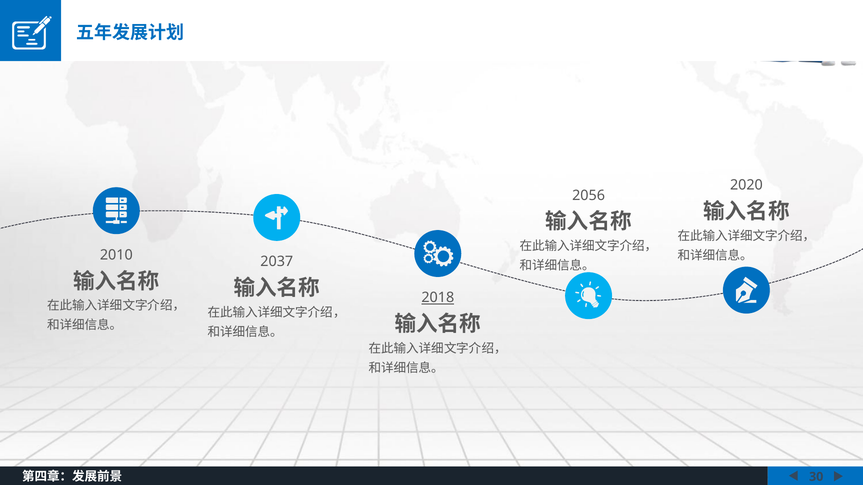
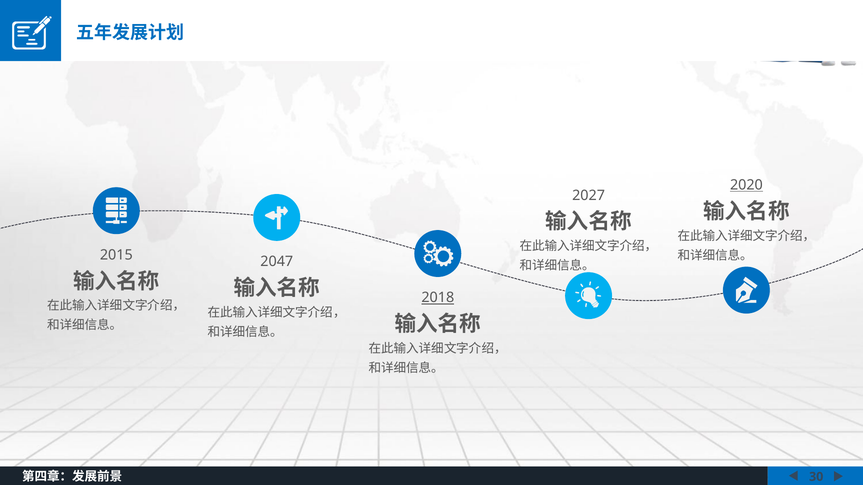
2020 underline: none -> present
2056: 2056 -> 2027
2010: 2010 -> 2015
2037: 2037 -> 2047
